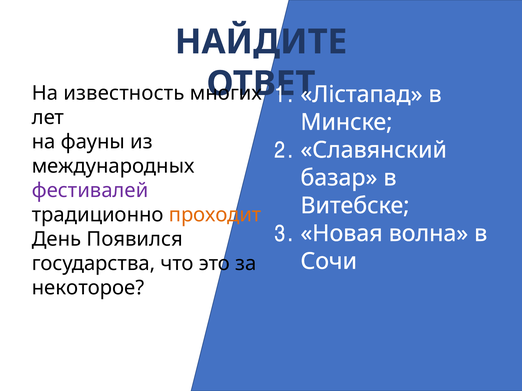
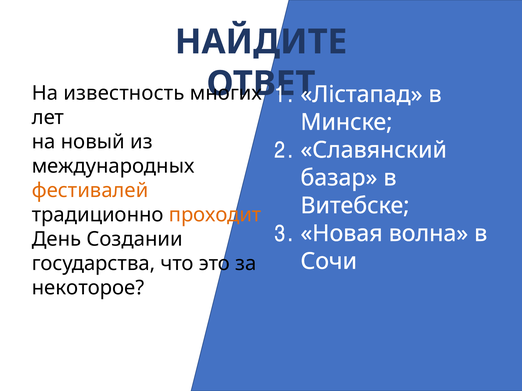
фауны: фауны -> новый
фестивалей colour: purple -> orange
Появился: Появился -> Создании
